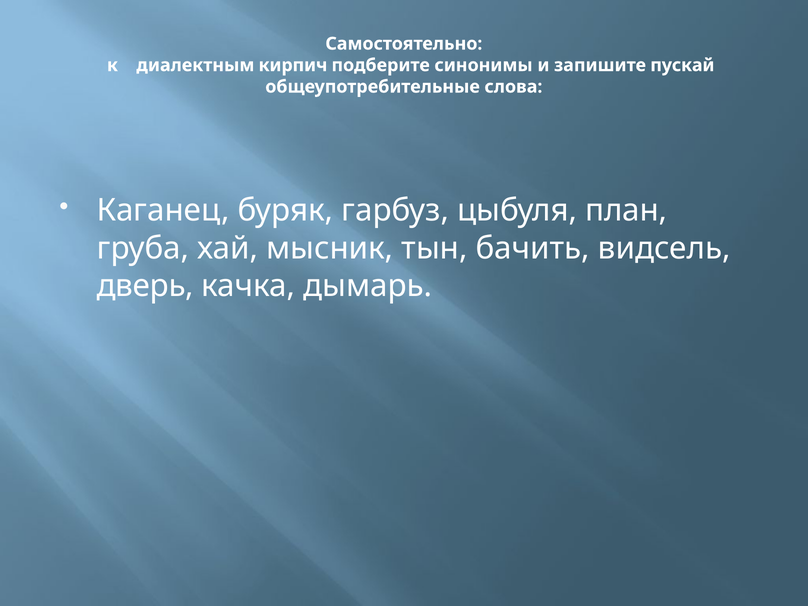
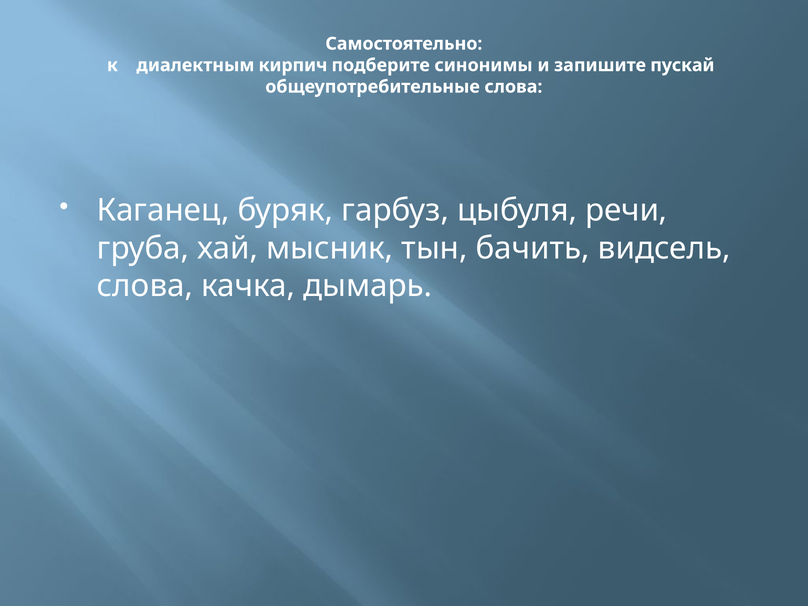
план: план -> речи
дверь at (145, 286): дверь -> слова
